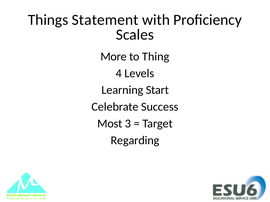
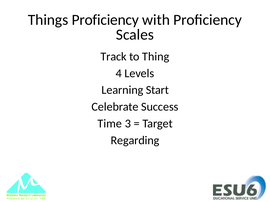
Things Statement: Statement -> Proficiency
More: More -> Track
Most: Most -> Time
